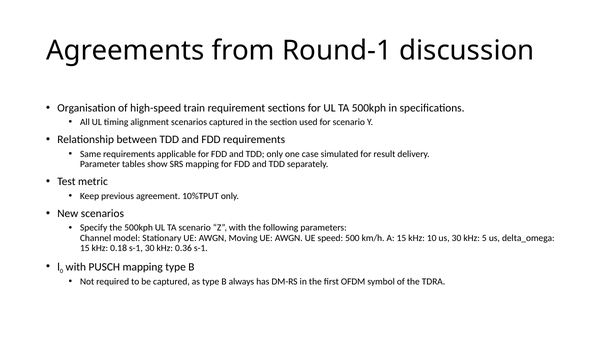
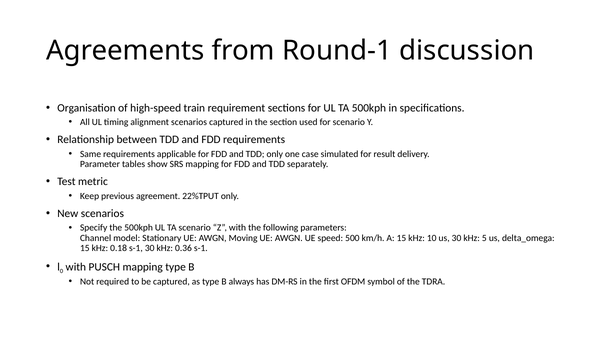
10%TPUT: 10%TPUT -> 22%TPUT
